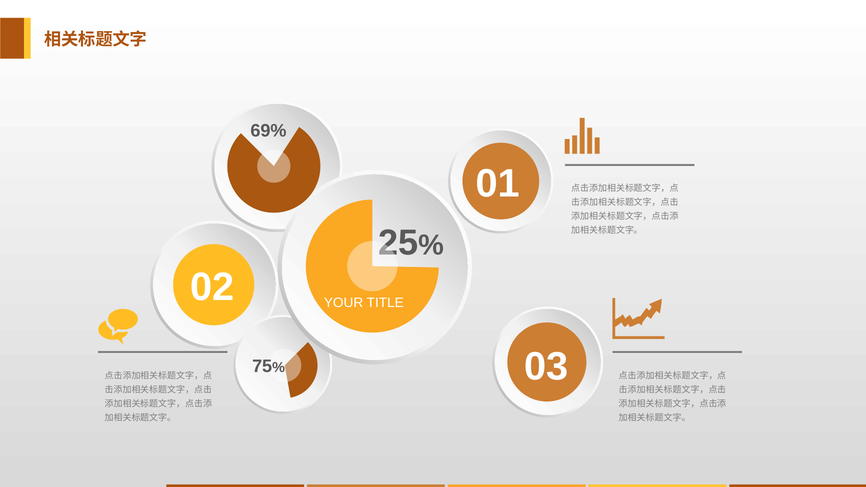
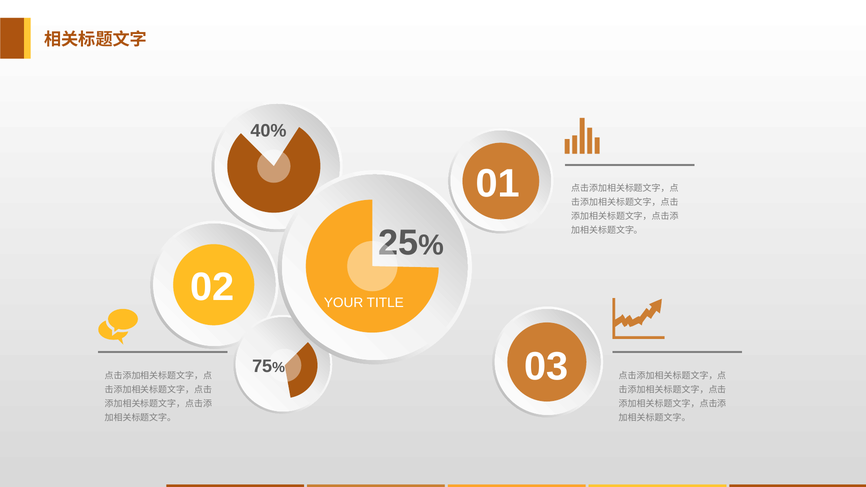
69%: 69% -> 40%
